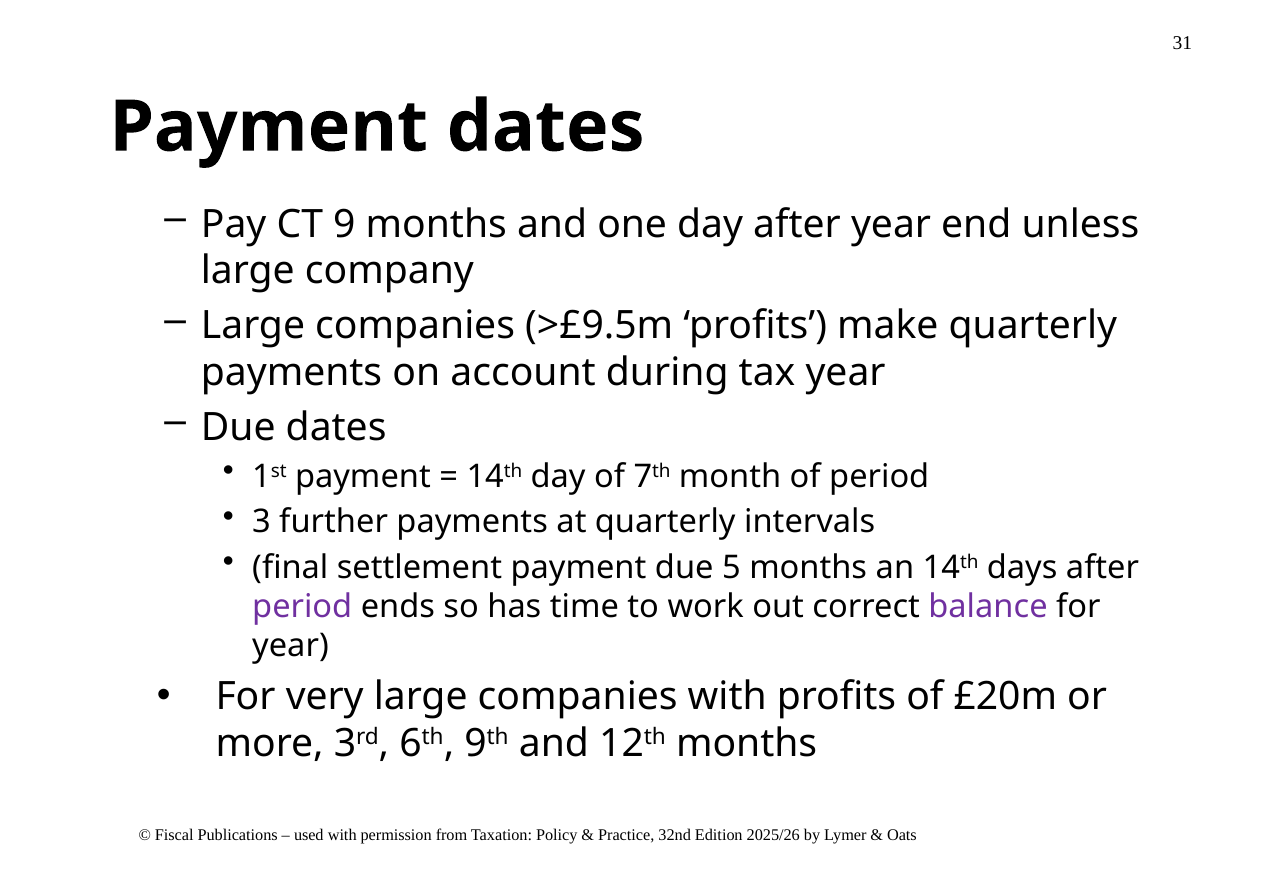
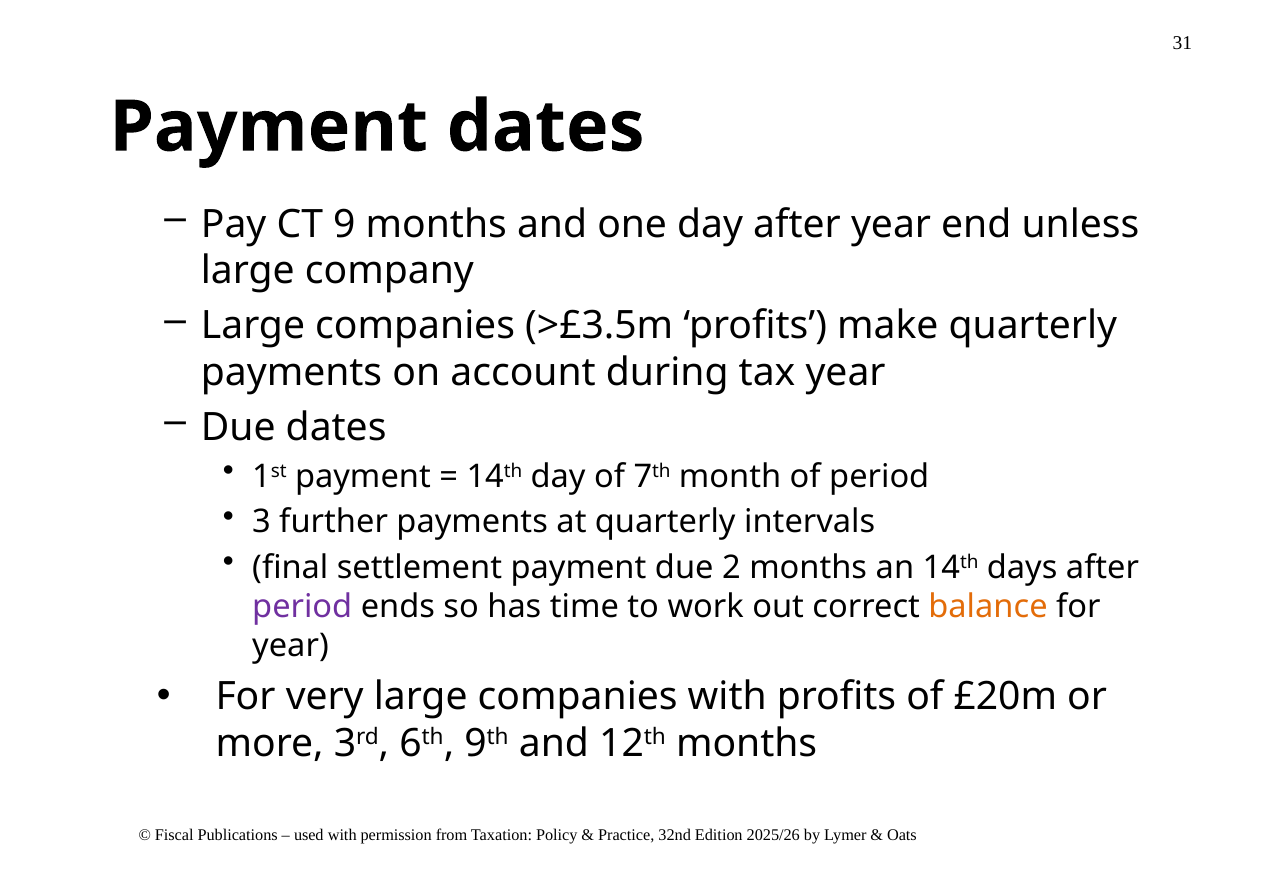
>£9.5m: >£9.5m -> >£3.5m
5: 5 -> 2
balance colour: purple -> orange
